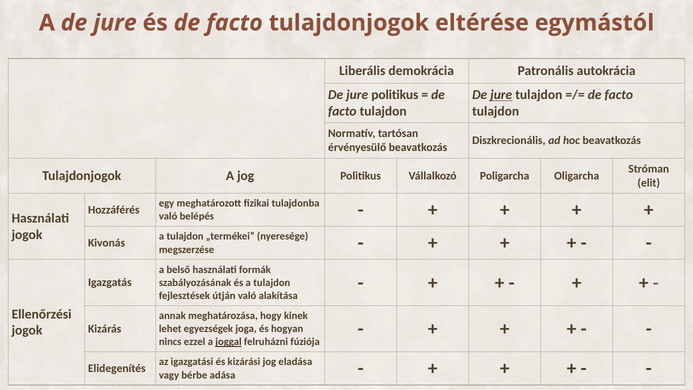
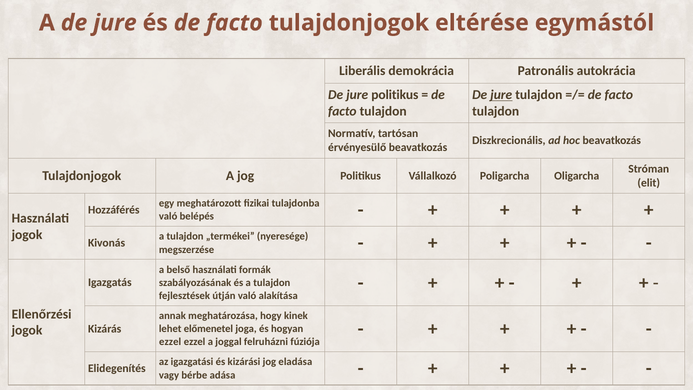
egyezségek: egyezségek -> előmenetel
nincs at (170, 342): nincs -> ezzel
joggal underline: present -> none
